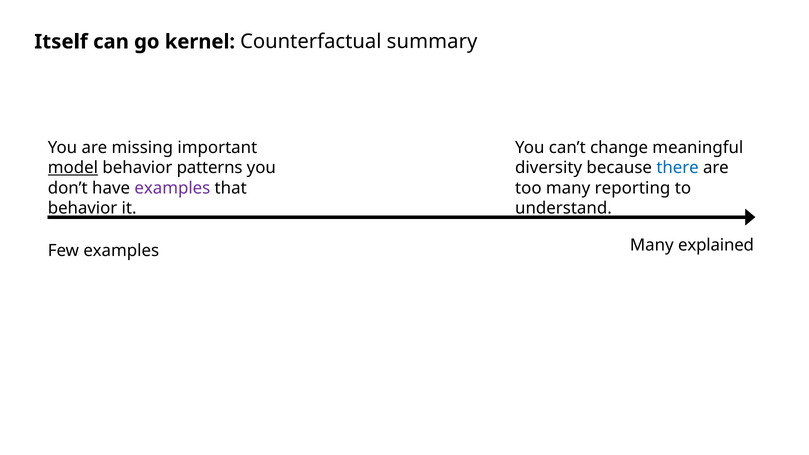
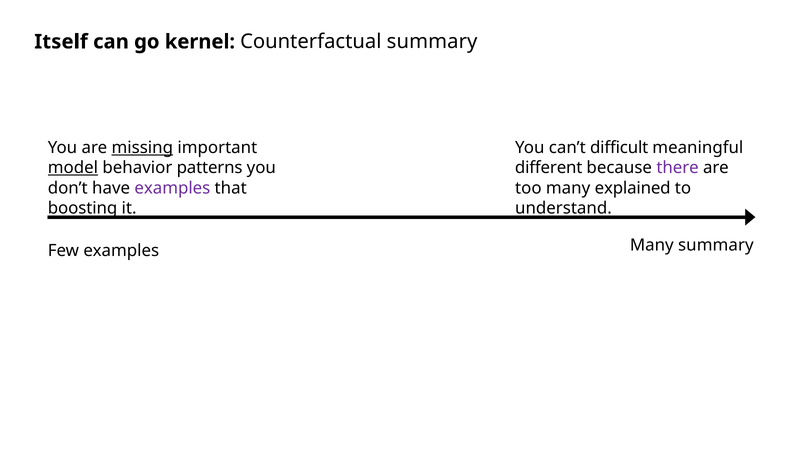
missing underline: none -> present
change: change -> difficult
diversity: diversity -> different
there colour: blue -> purple
reporting: reporting -> explained
behavior at (83, 208): behavior -> boosting
Many explained: explained -> summary
